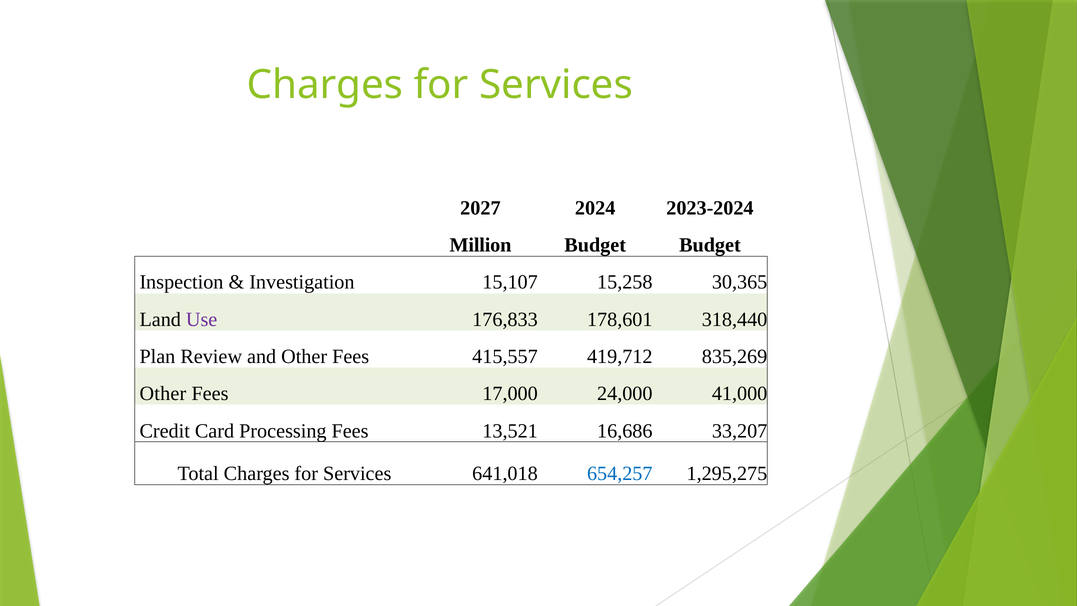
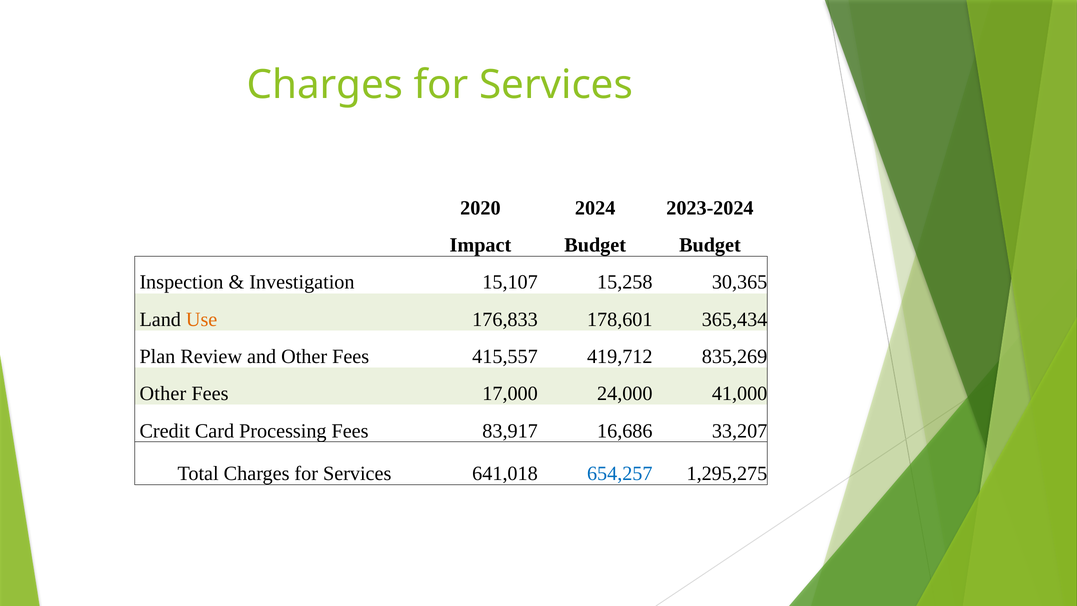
2027: 2027 -> 2020
Million: Million -> Impact
Use colour: purple -> orange
318,440: 318,440 -> 365,434
13,521: 13,521 -> 83,917
